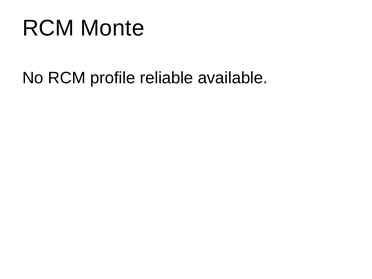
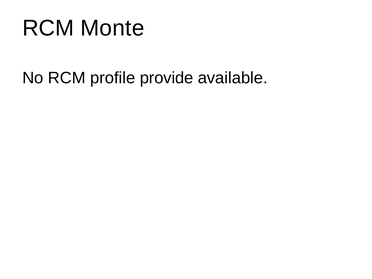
reliable: reliable -> provide
